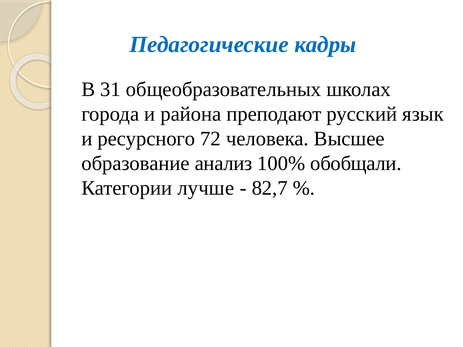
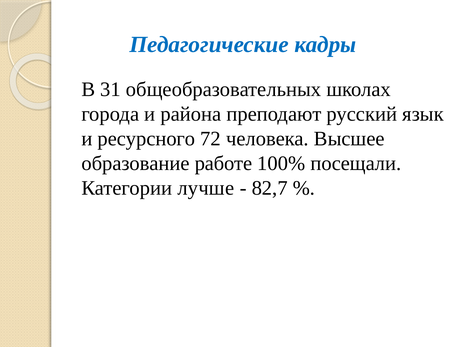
анализ: анализ -> работе
обобщали: обобщали -> посещали
